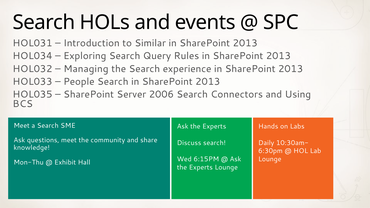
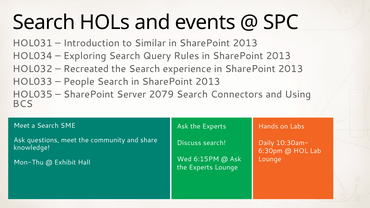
Managing: Managing -> Recreated
2006: 2006 -> 2079
